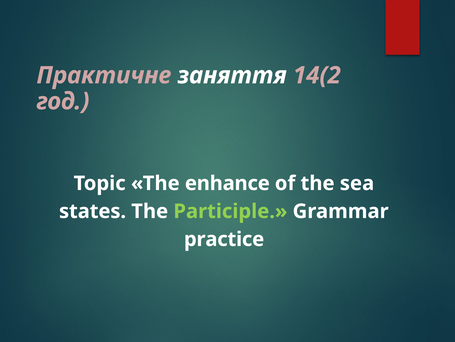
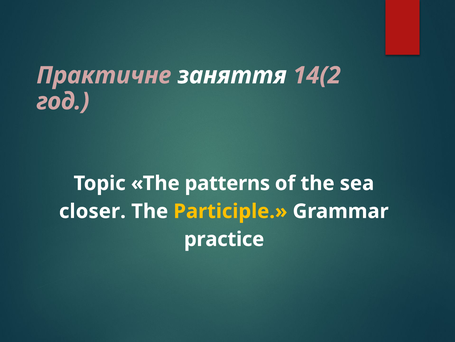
enhance: enhance -> patterns
states: states -> closer
Participle colour: light green -> yellow
